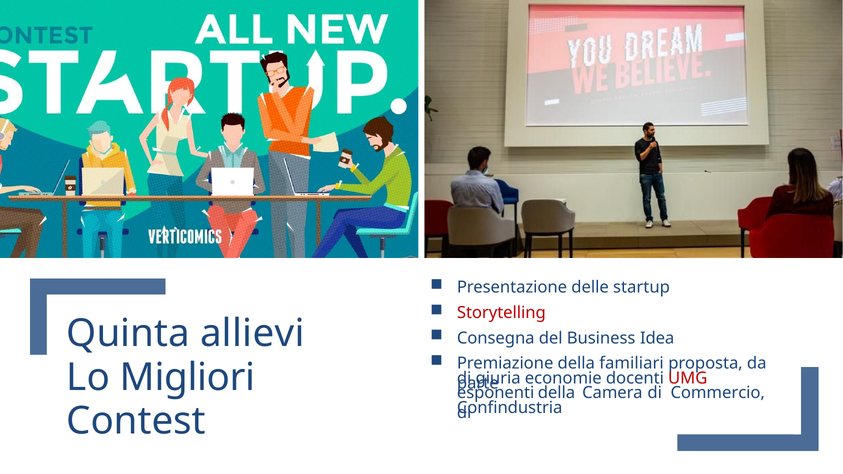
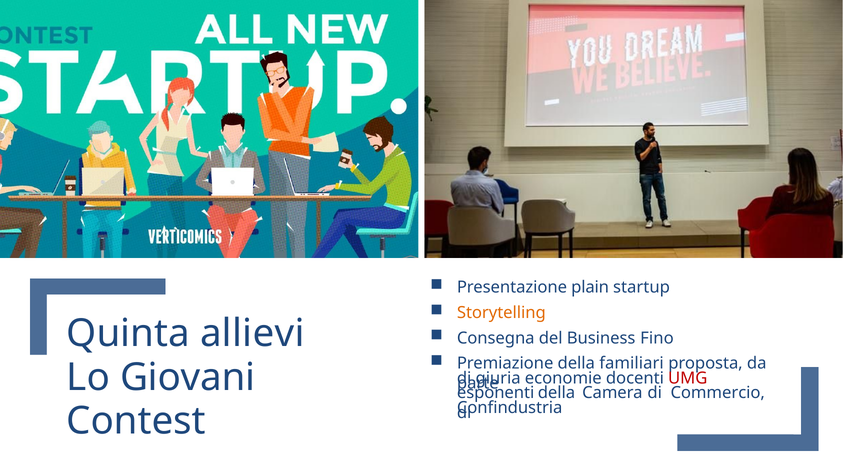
delle: delle -> plain
Storytelling colour: red -> orange
Idea: Idea -> Fino
Migliori: Migliori -> Giovani
